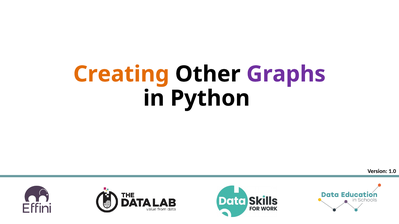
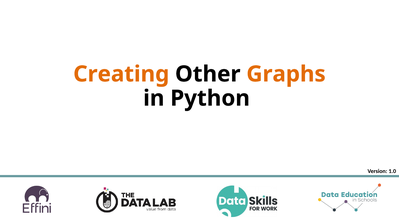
Graphs colour: purple -> orange
